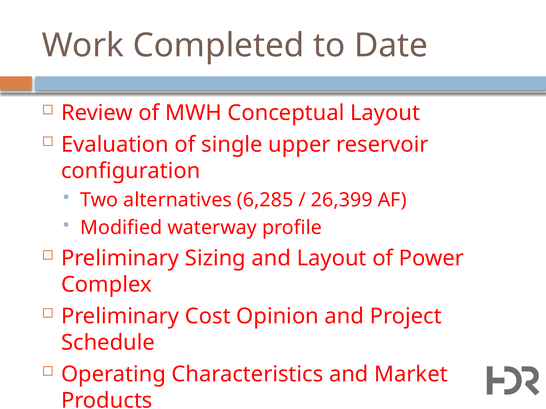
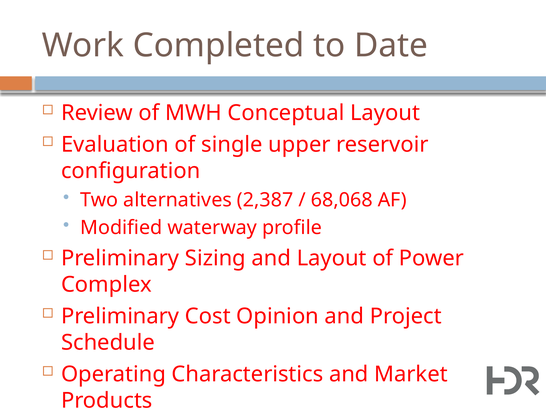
6,285: 6,285 -> 2,387
26,399: 26,399 -> 68,068
